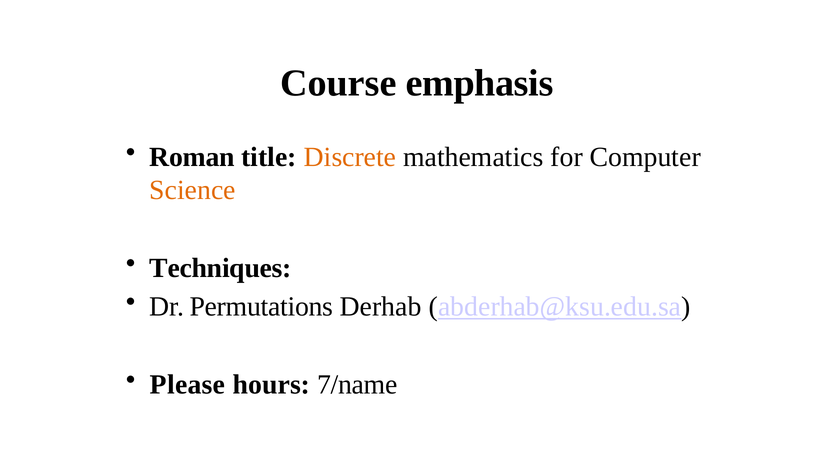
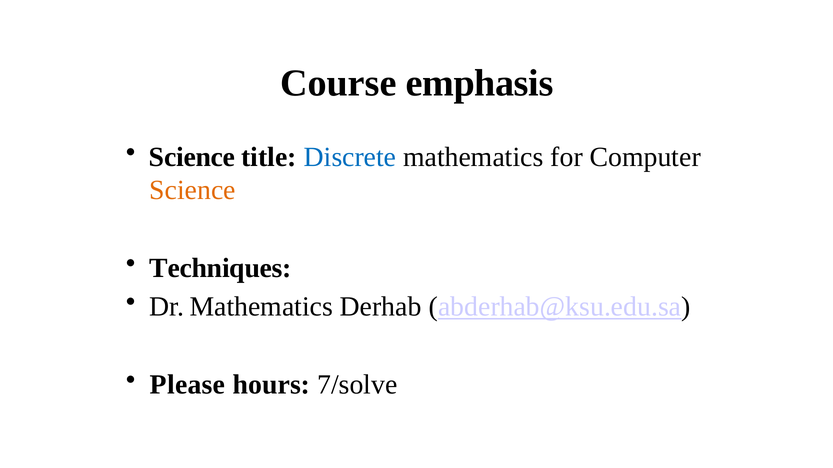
Roman at (192, 157): Roman -> Science
Discrete colour: orange -> blue
Dr Permutations: Permutations -> Mathematics
7/name: 7/name -> 7/solve
